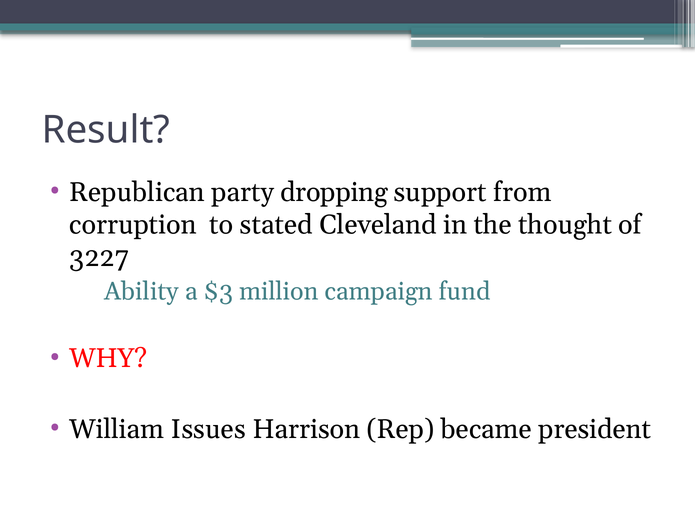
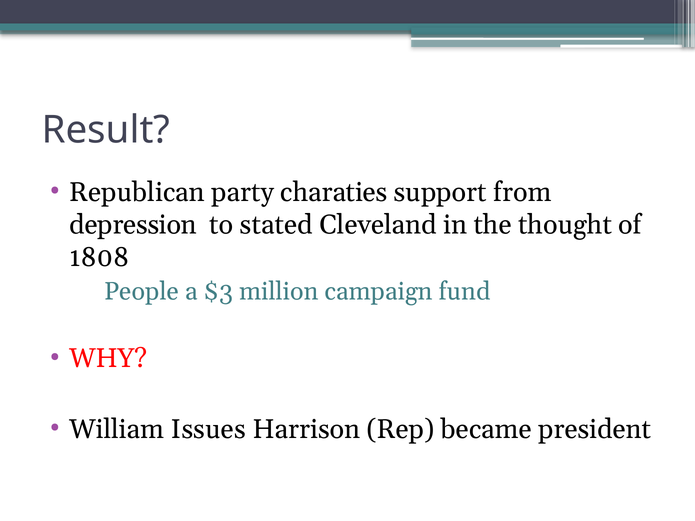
dropping: dropping -> charaties
corruption: corruption -> depression
3227: 3227 -> 1808
Ability: Ability -> People
